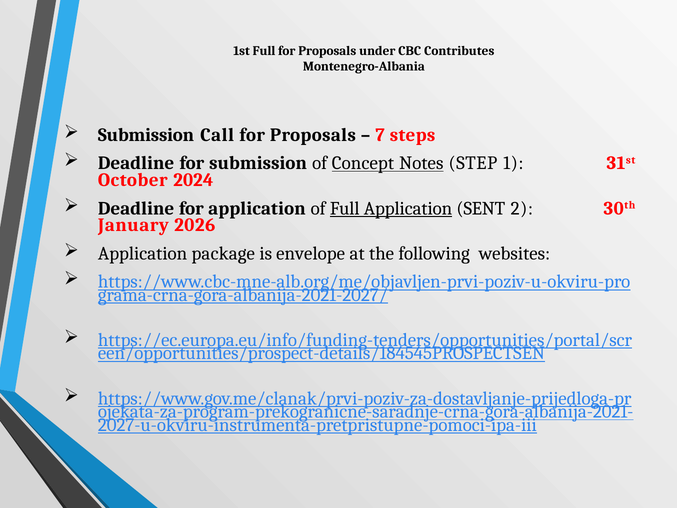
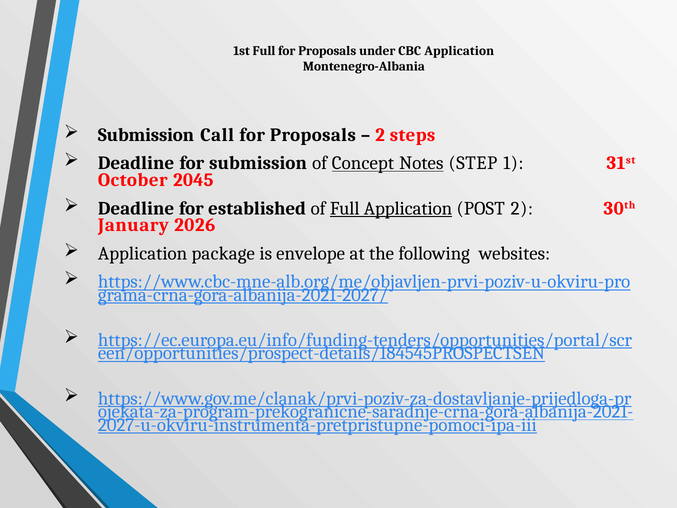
CBC Contributes: Contributes -> Application
7 at (380, 135): 7 -> 2
2024: 2024 -> 2045
for application: application -> established
SENT: SENT -> POST
